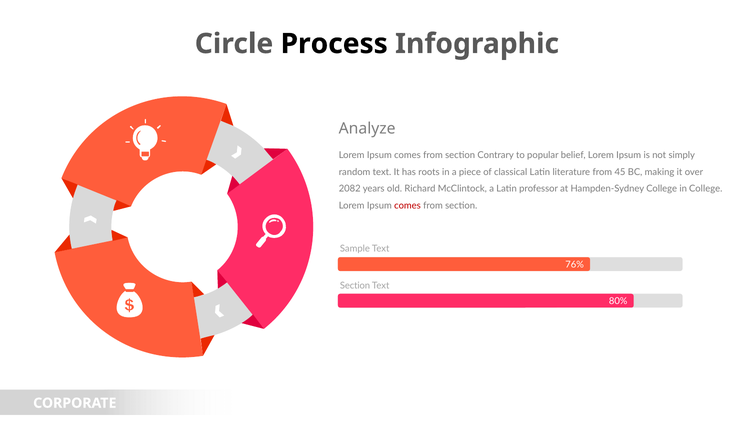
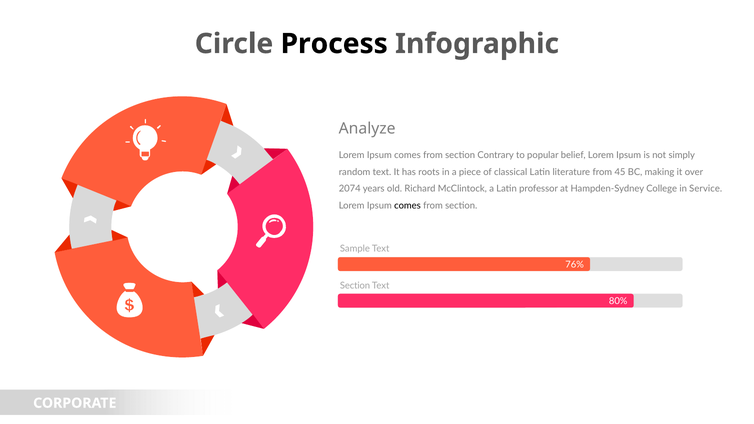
2082: 2082 -> 2074
in College: College -> Service
comes at (407, 206) colour: red -> black
